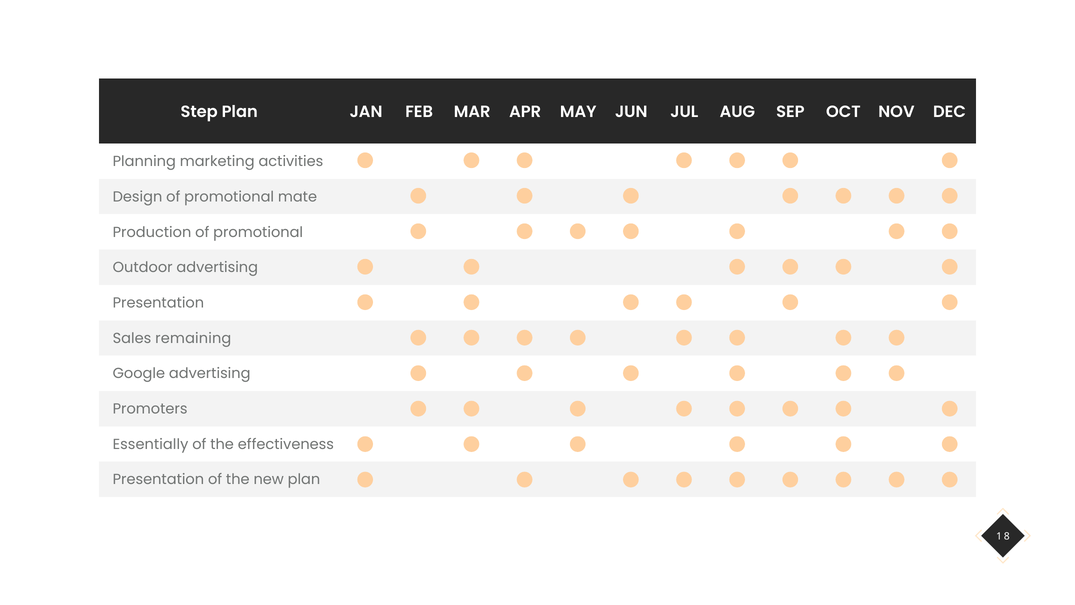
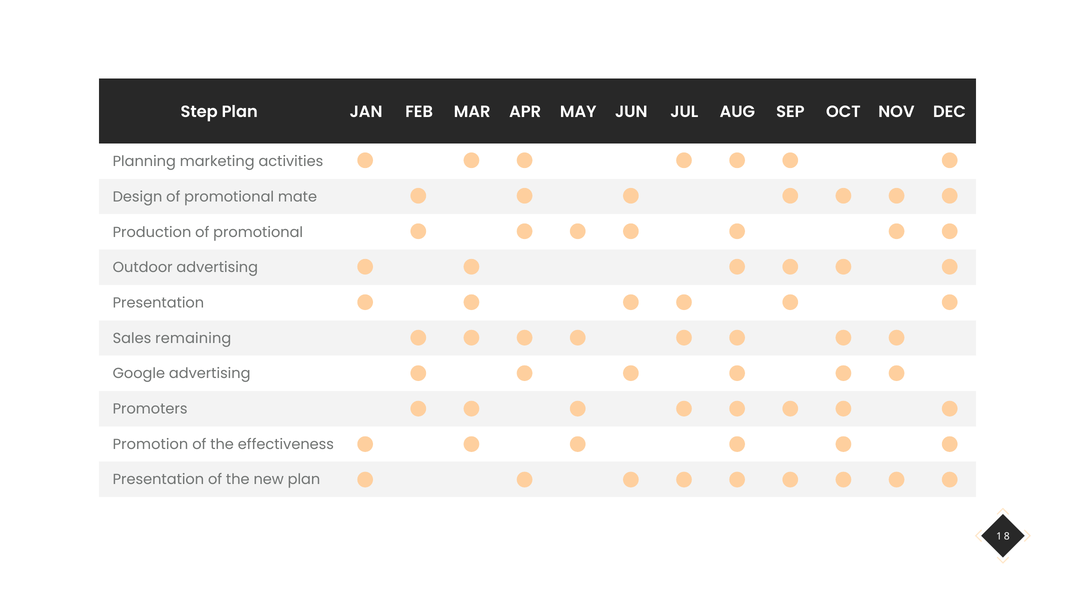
Essentially: Essentially -> Promotion
